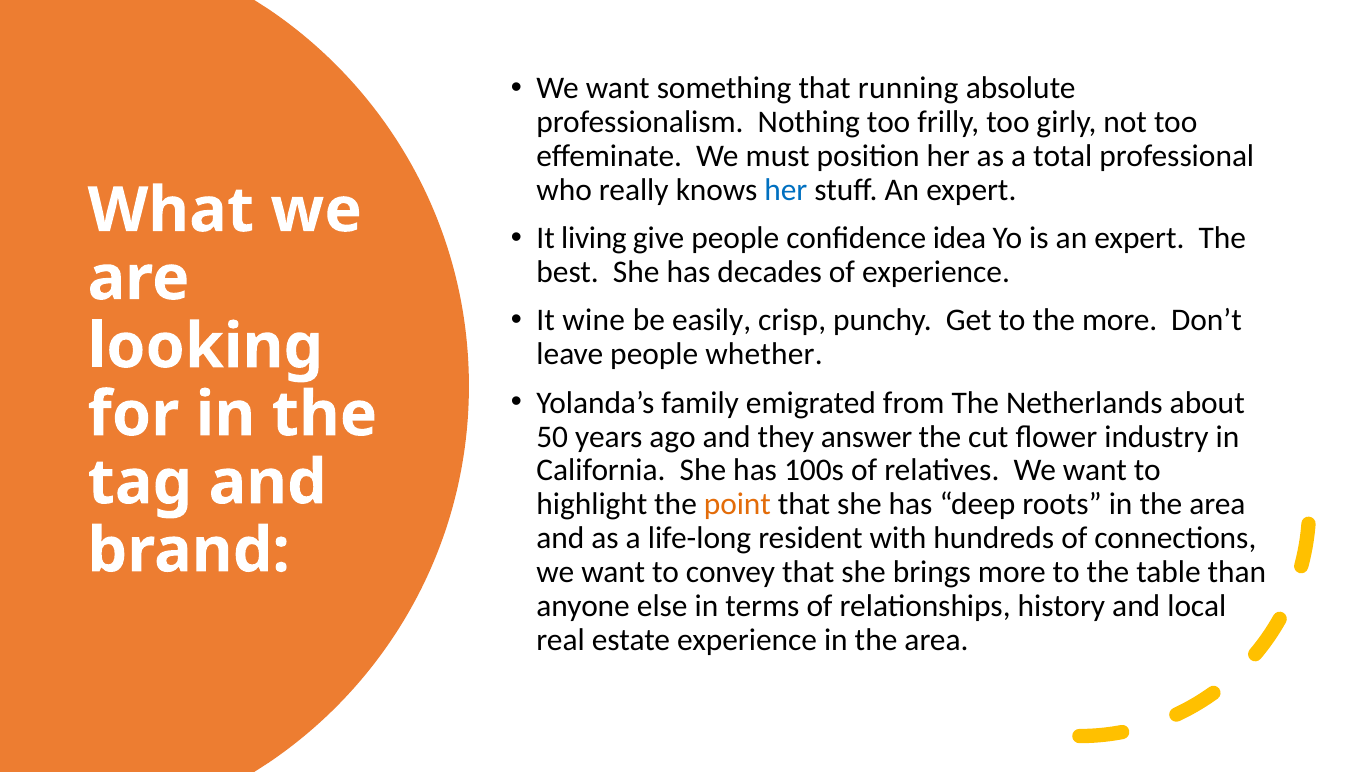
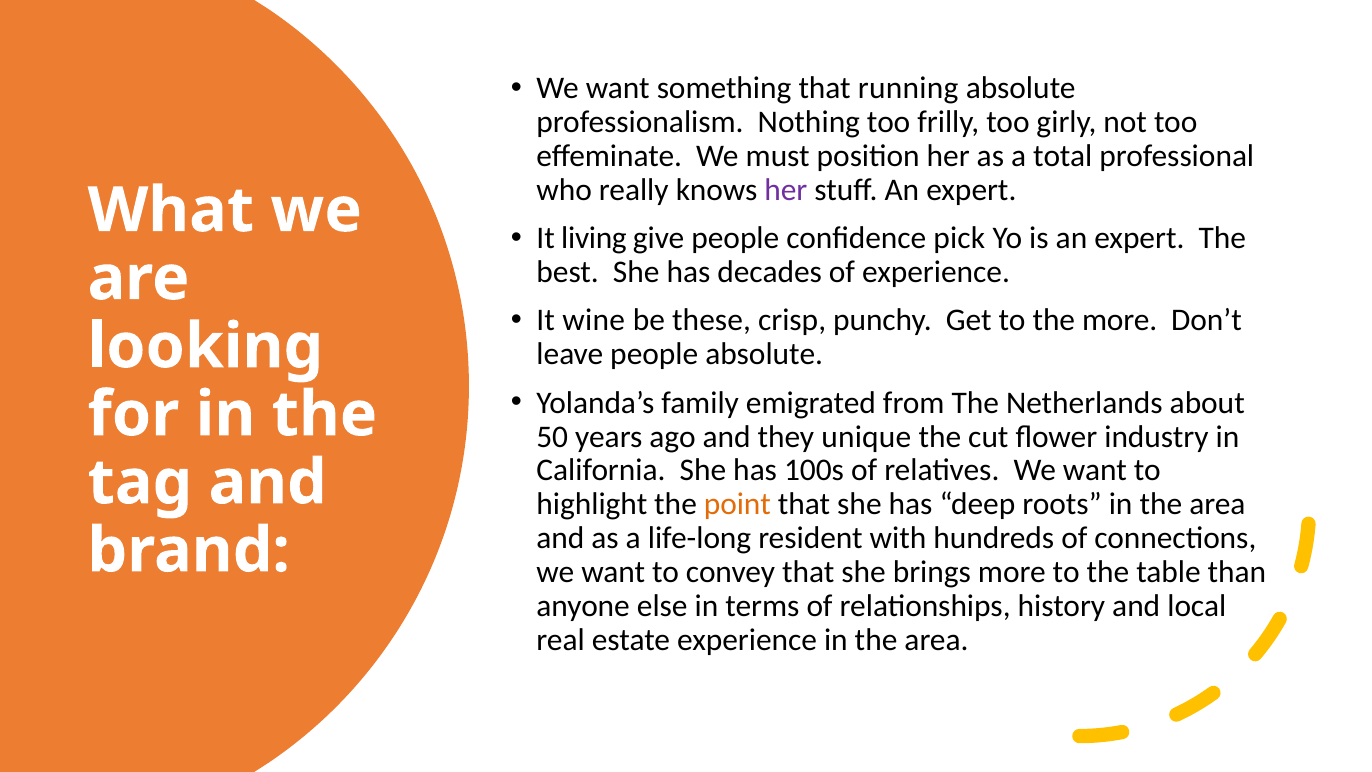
her at (786, 190) colour: blue -> purple
idea: idea -> pick
easily: easily -> these
people whether: whether -> absolute
answer: answer -> unique
